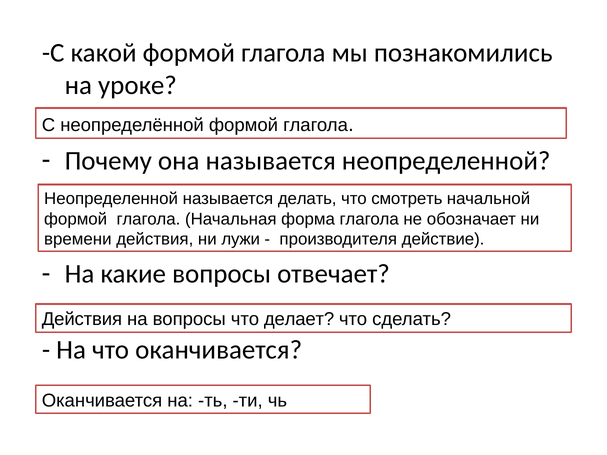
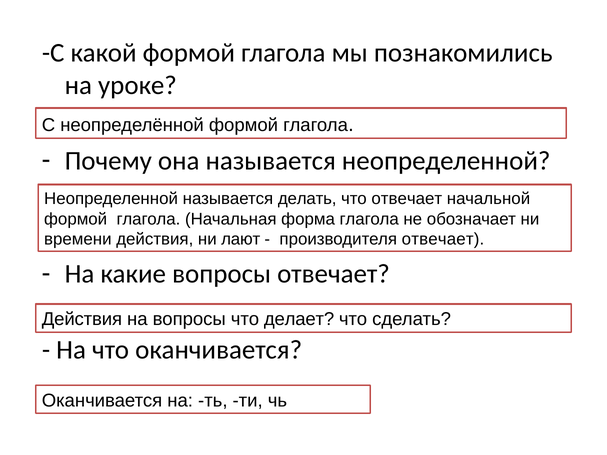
что смотреть: смотреть -> отвечает
лужи: лужи -> лают
производителя действие: действие -> отвечает
